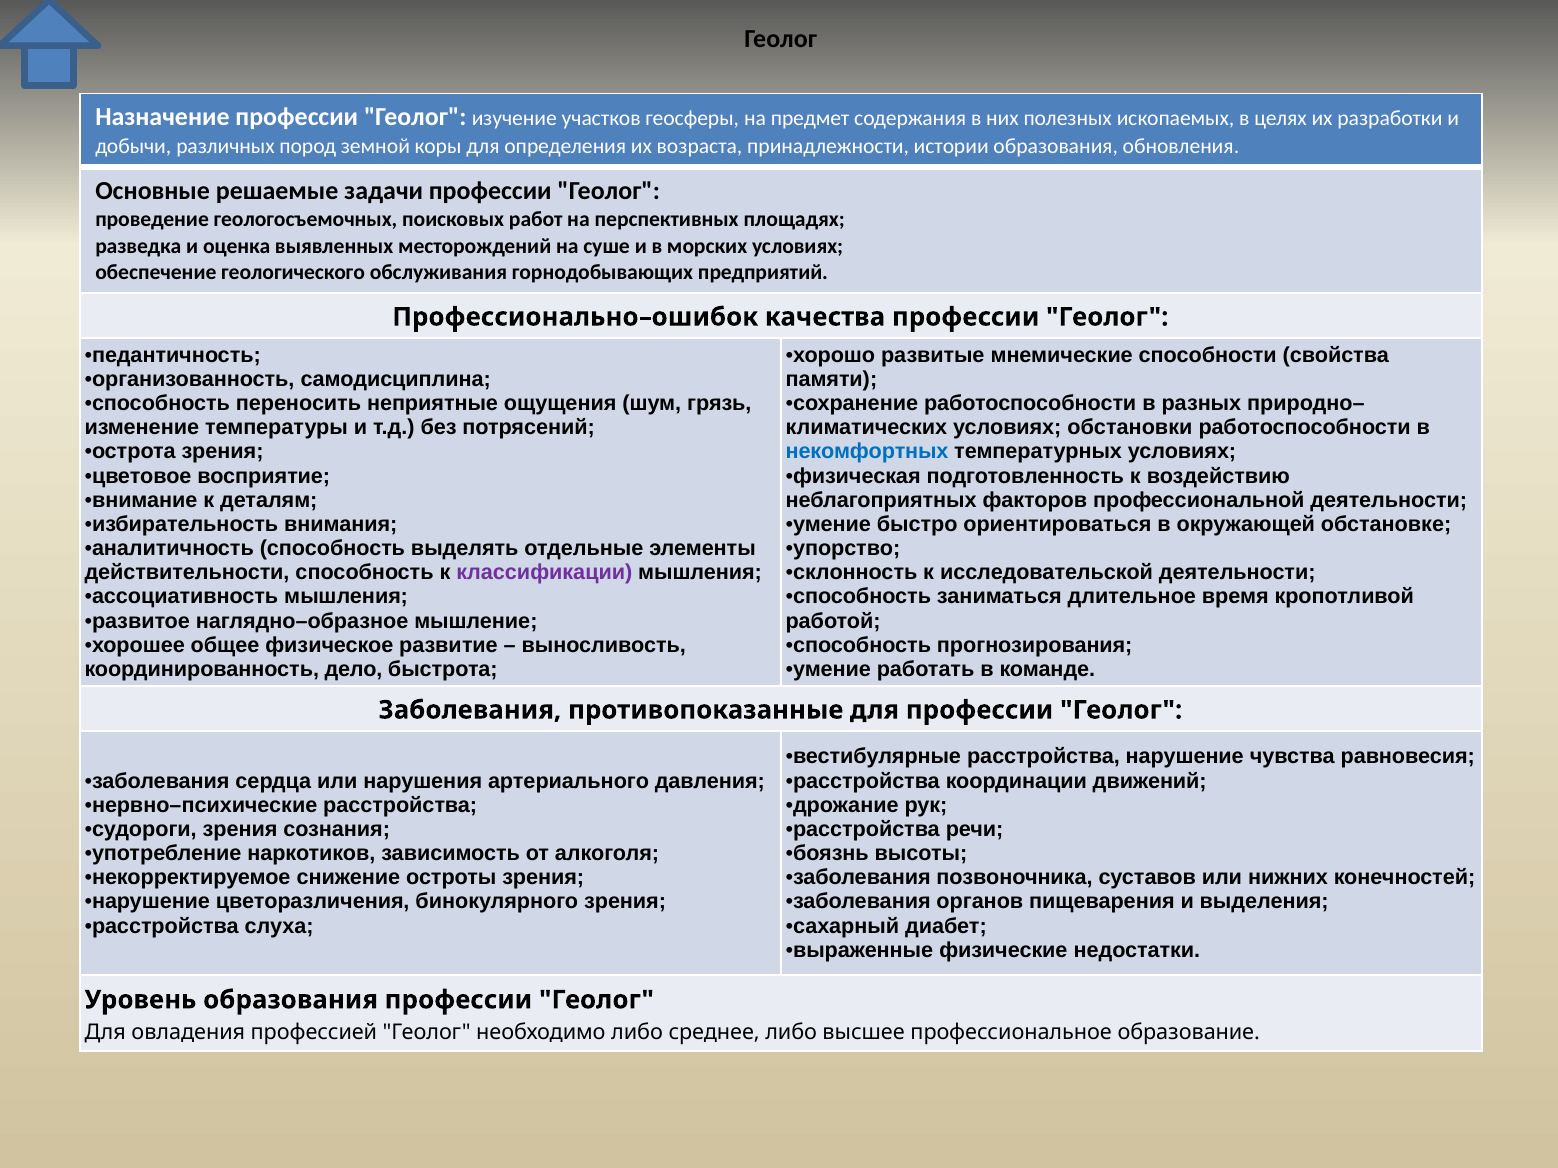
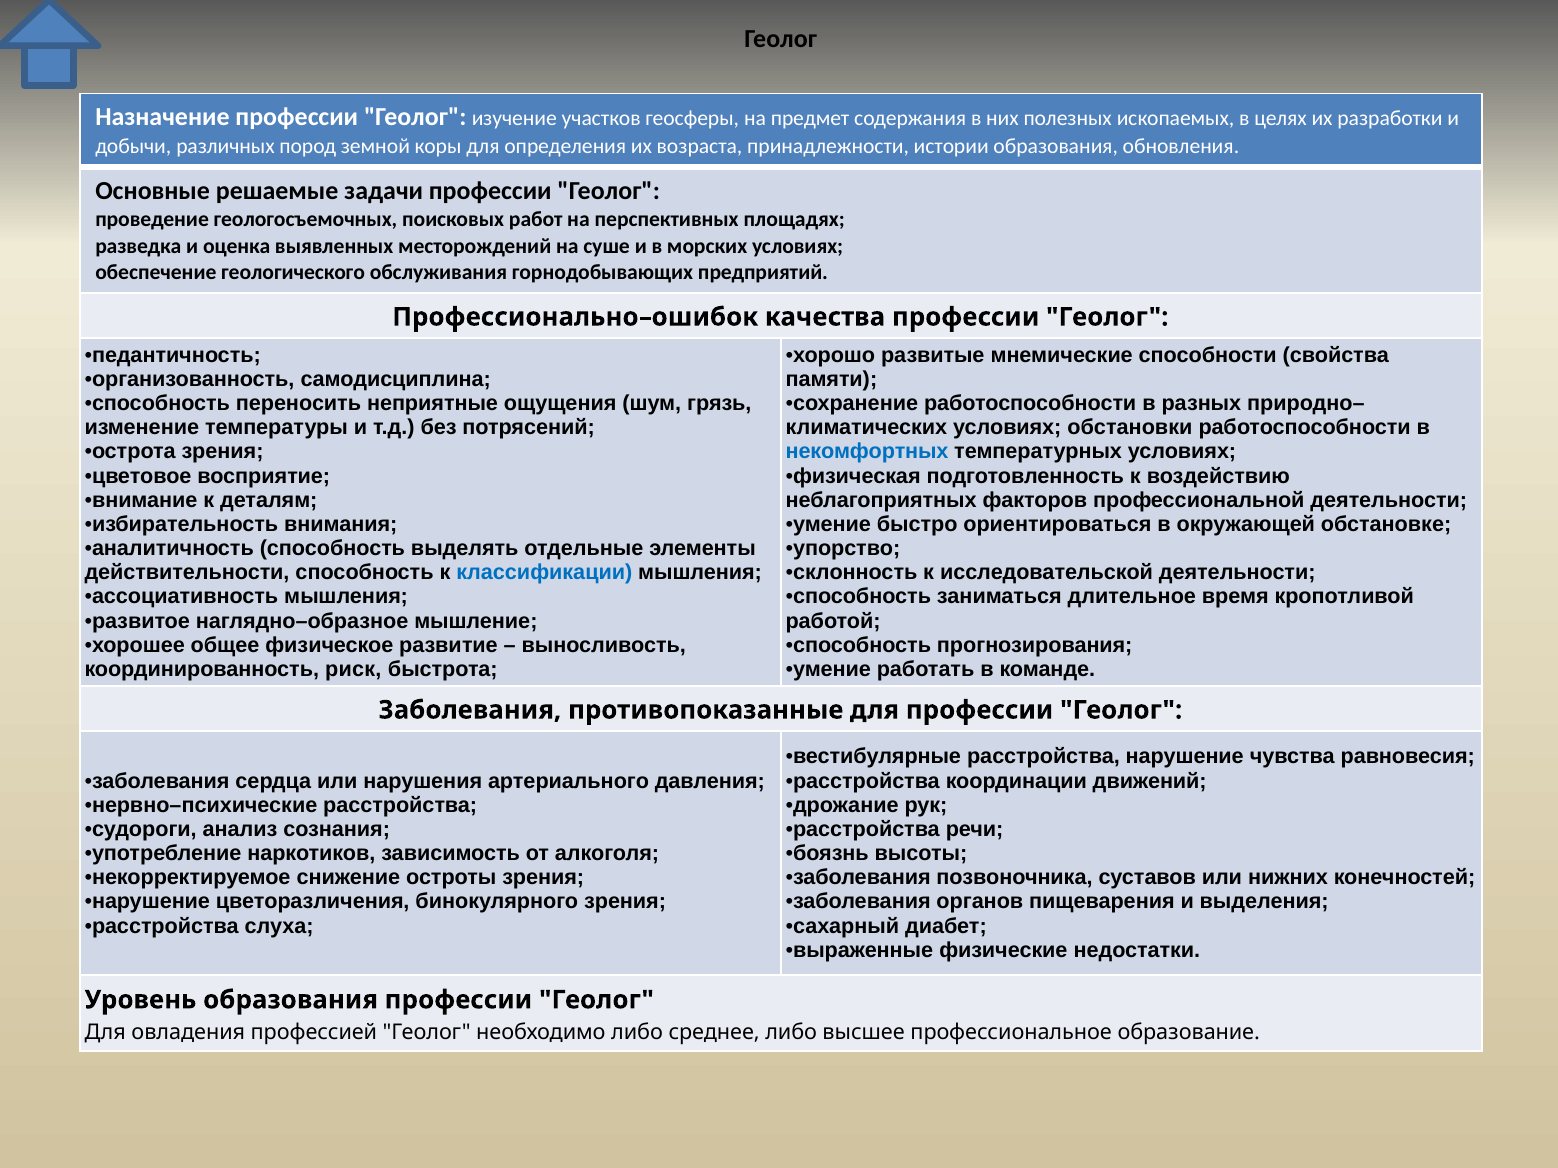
классификации colour: purple -> blue
дело: дело -> риск
судороги зрения: зрения -> анализ
